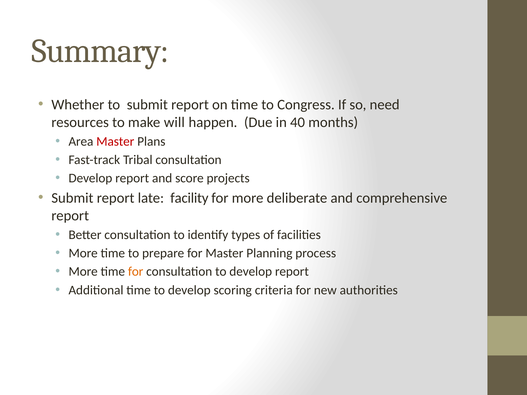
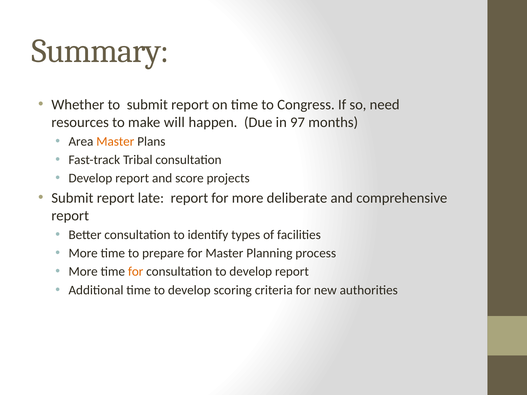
40: 40 -> 97
Master at (115, 141) colour: red -> orange
late facility: facility -> report
